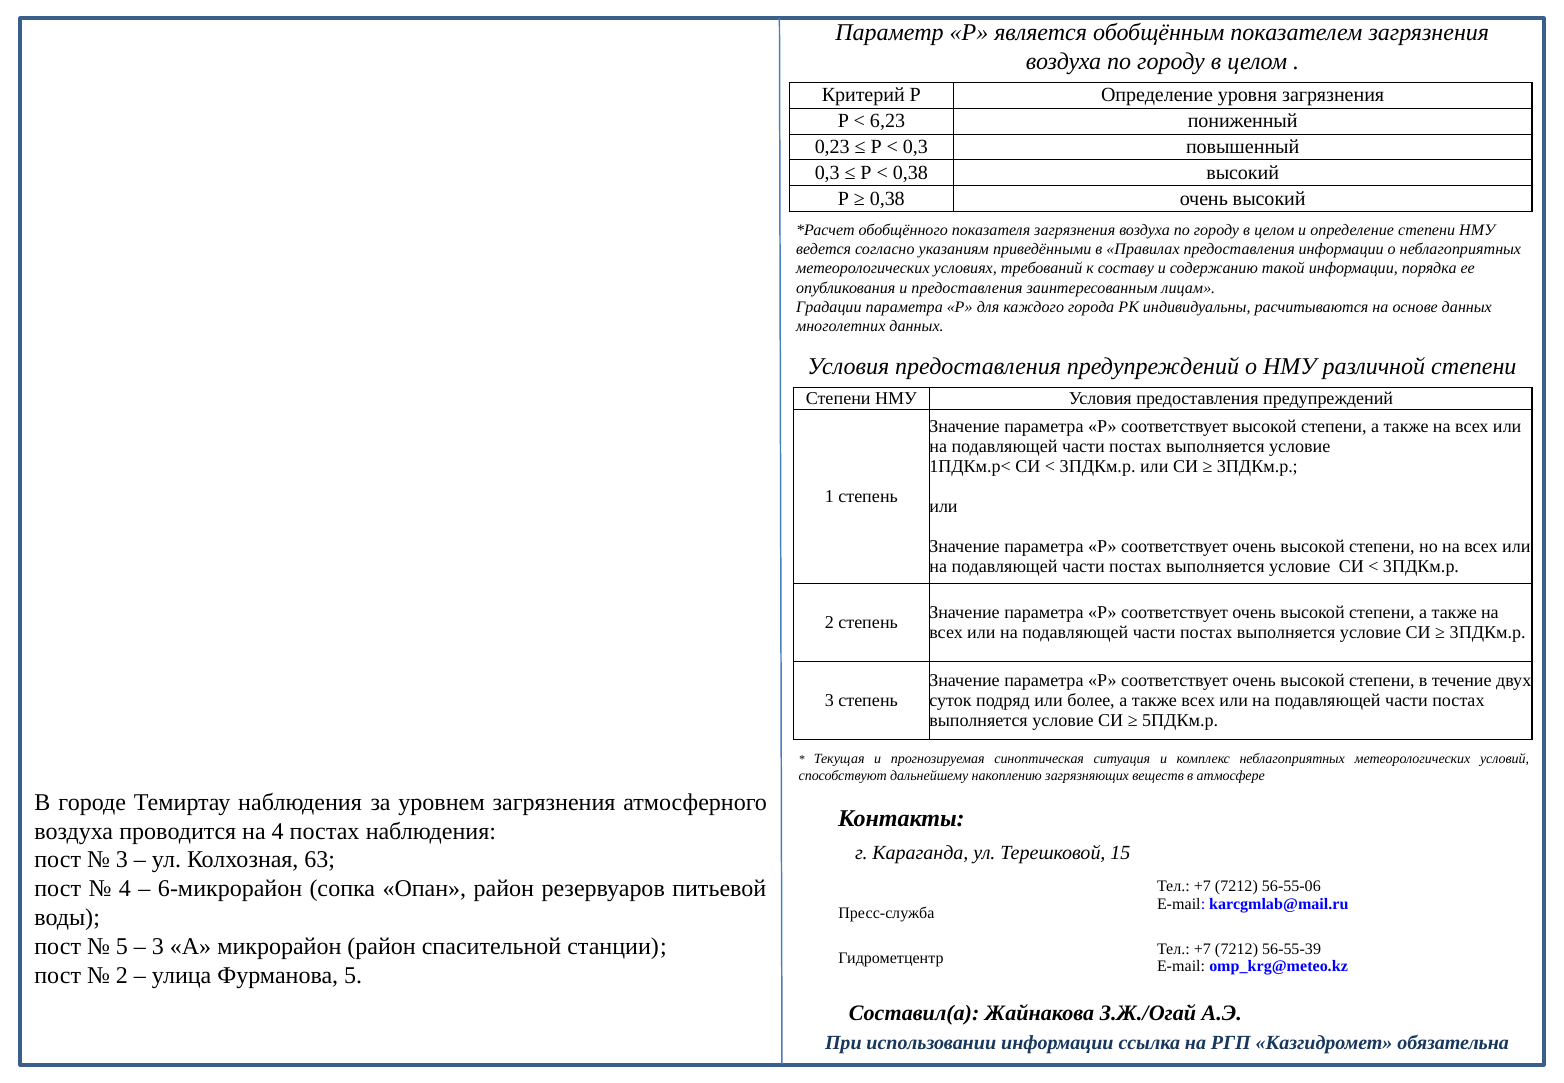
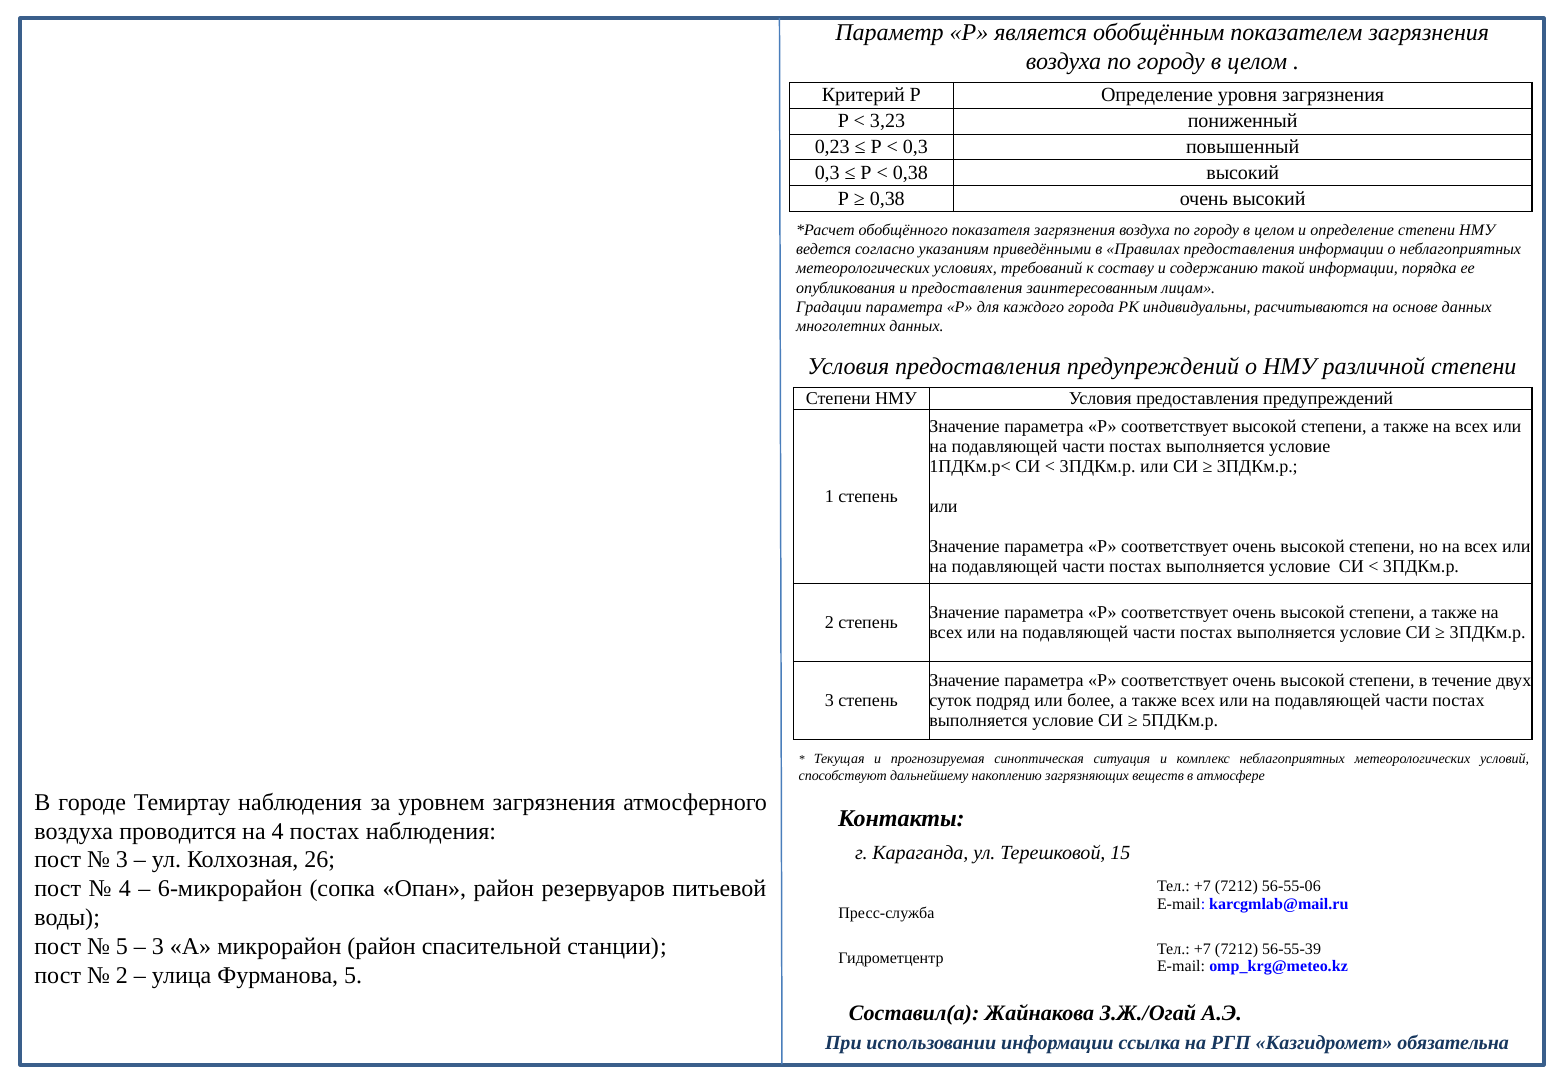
6,23: 6,23 -> 3,23
63: 63 -> 26
